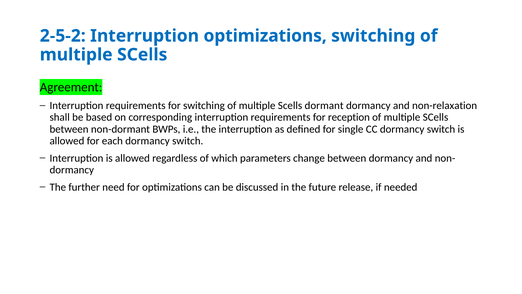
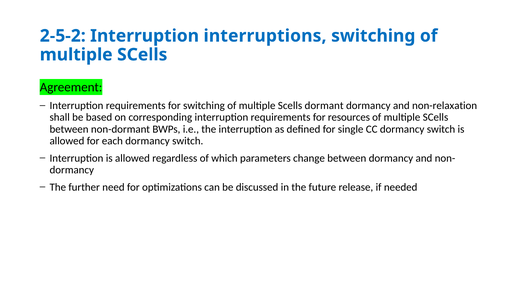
Interruption optimizations: optimizations -> interruptions
reception: reception -> resources
